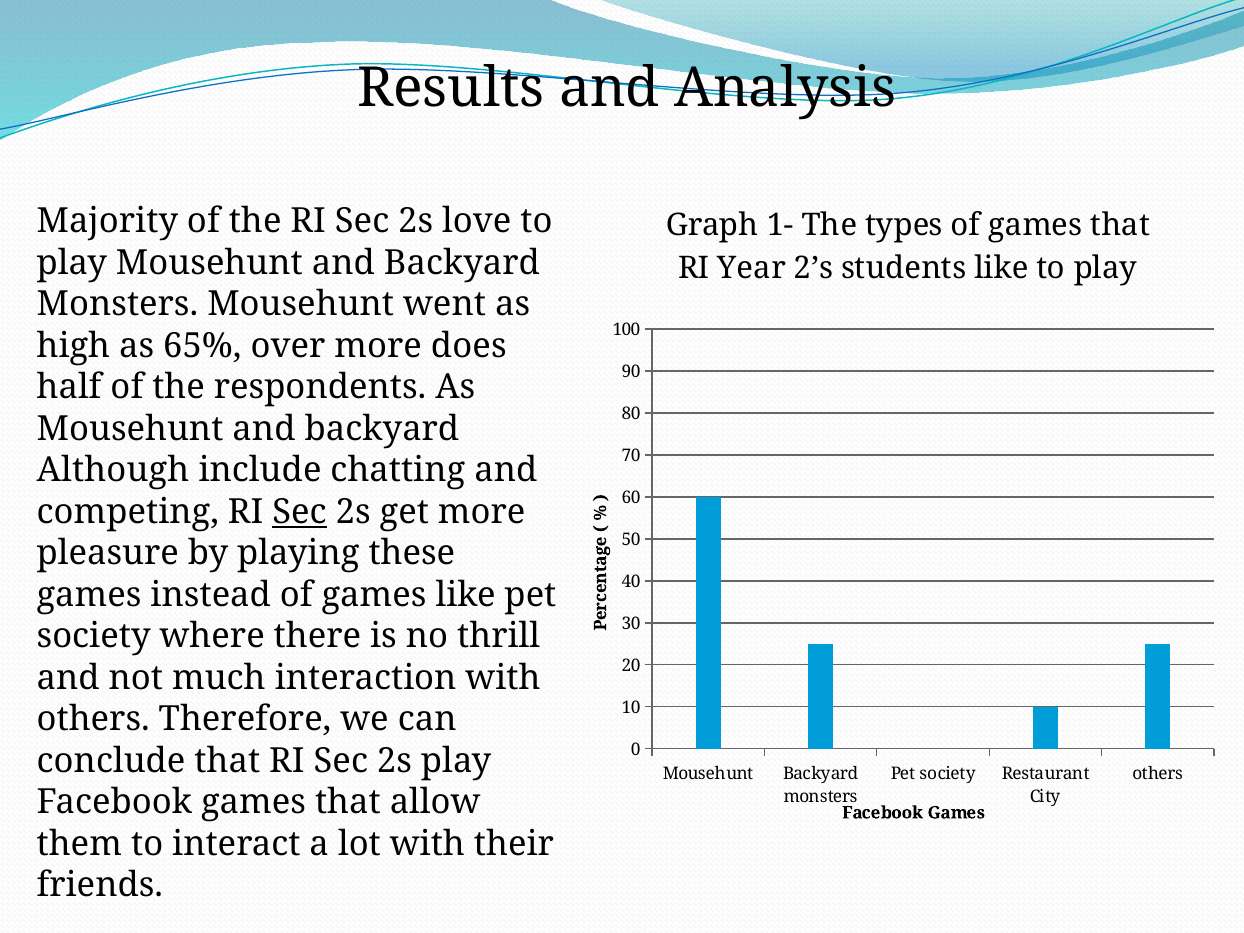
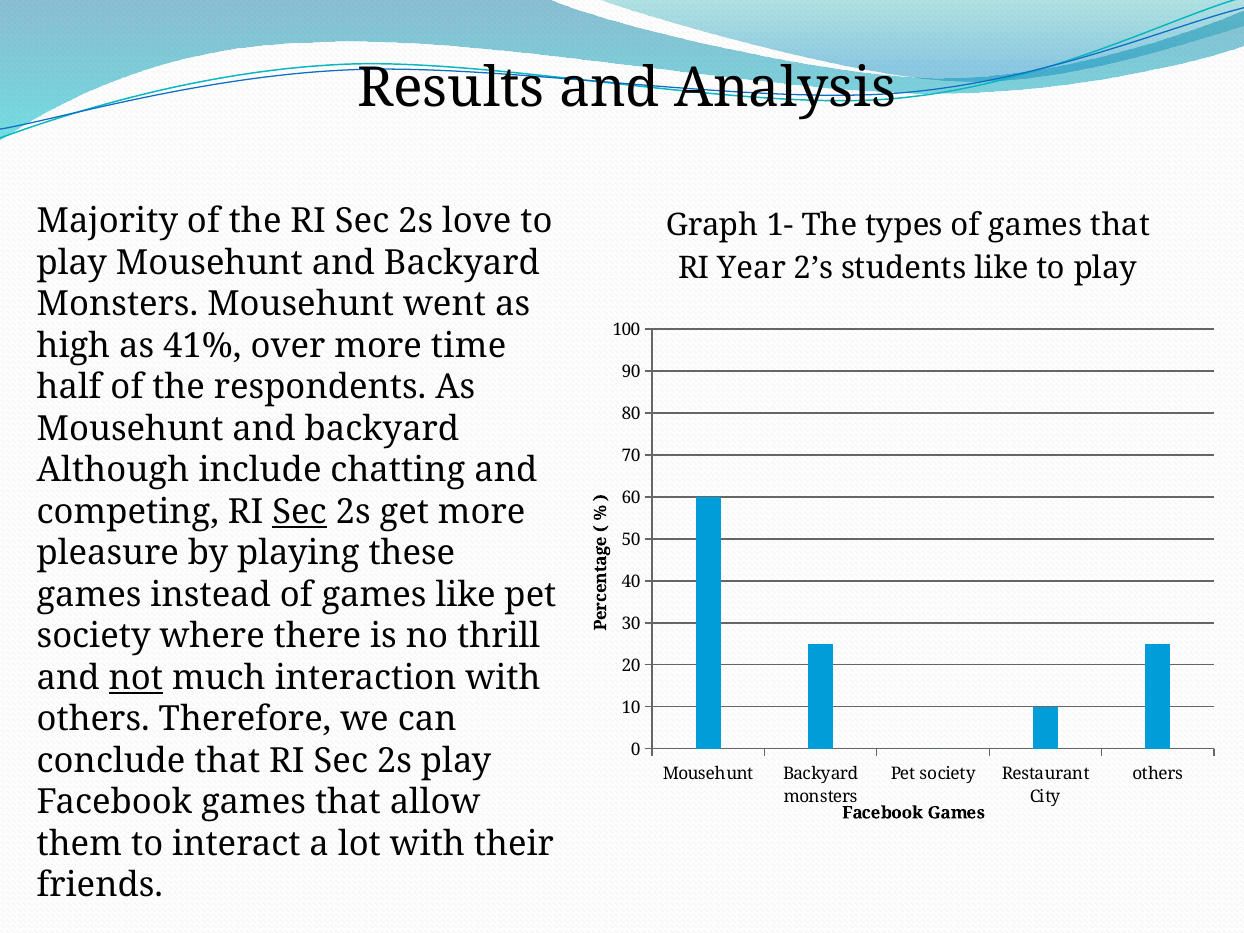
65%: 65% -> 41%
does: does -> time
not underline: none -> present
